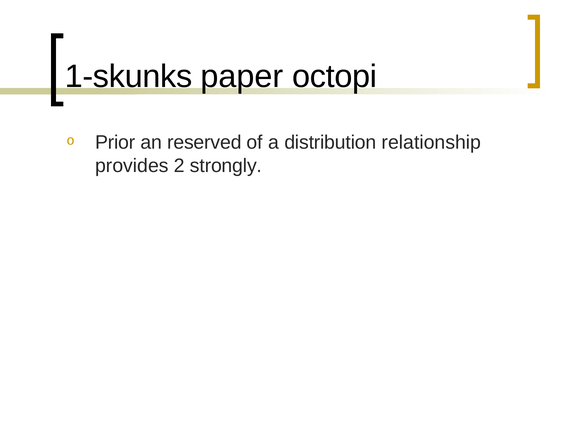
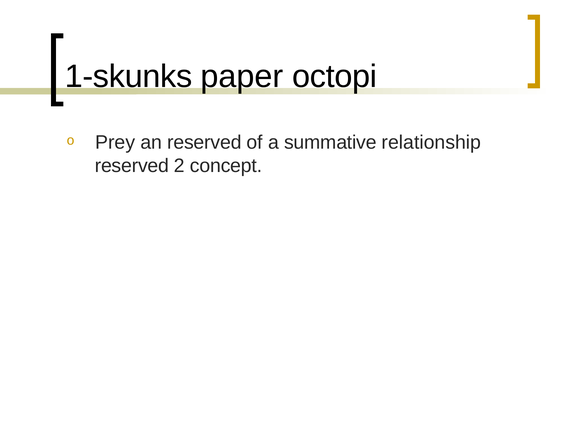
Prior: Prior -> Prey
distribution: distribution -> summative
provides at (132, 166): provides -> reserved
strongly: strongly -> concept
